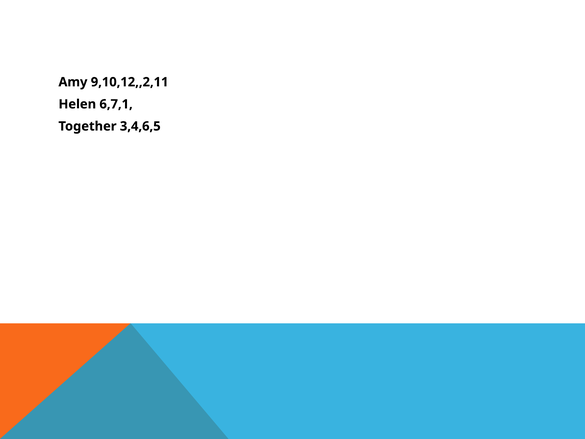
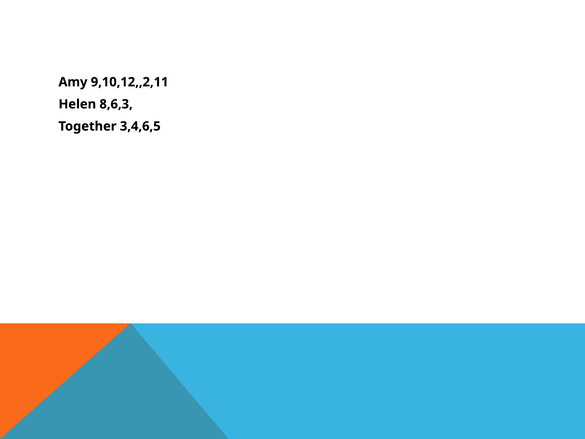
6,7,1: 6,7,1 -> 8,6,3
